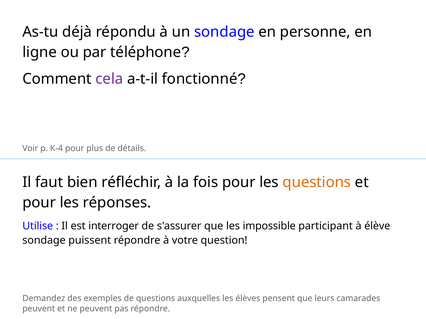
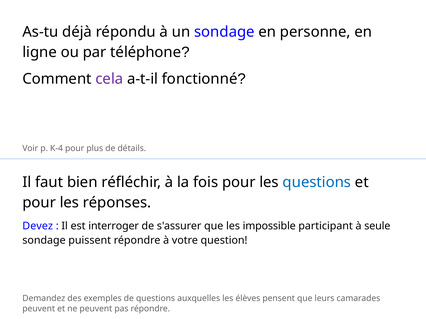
questions at (317, 183) colour: orange -> blue
Utilise: Utilise -> Devez
élève: élève -> seule
